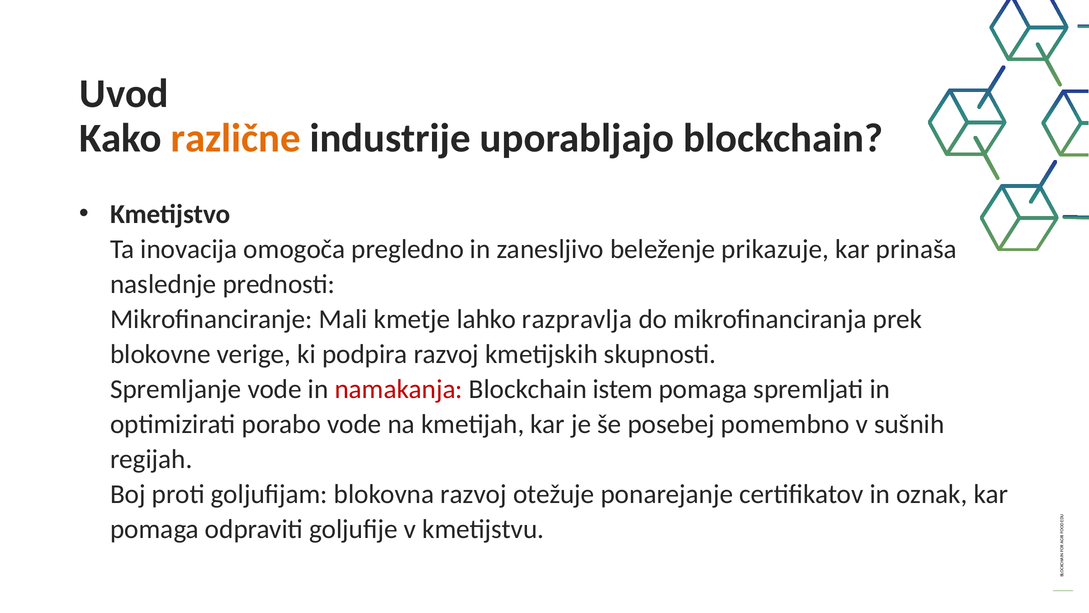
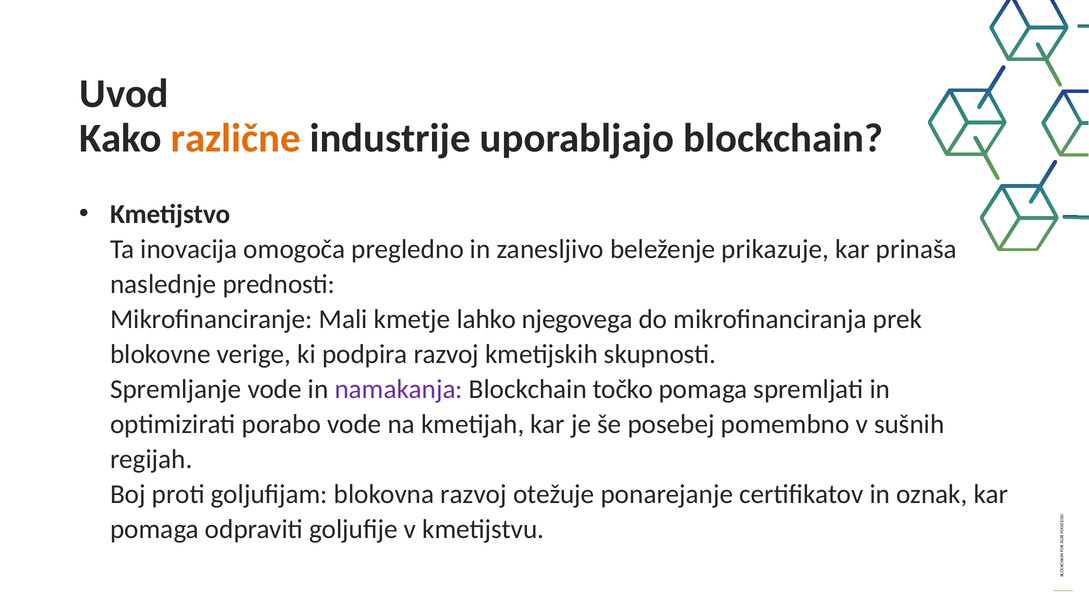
razpravlja: razpravlja -> njegovega
namakanja colour: red -> purple
istem: istem -> točko
